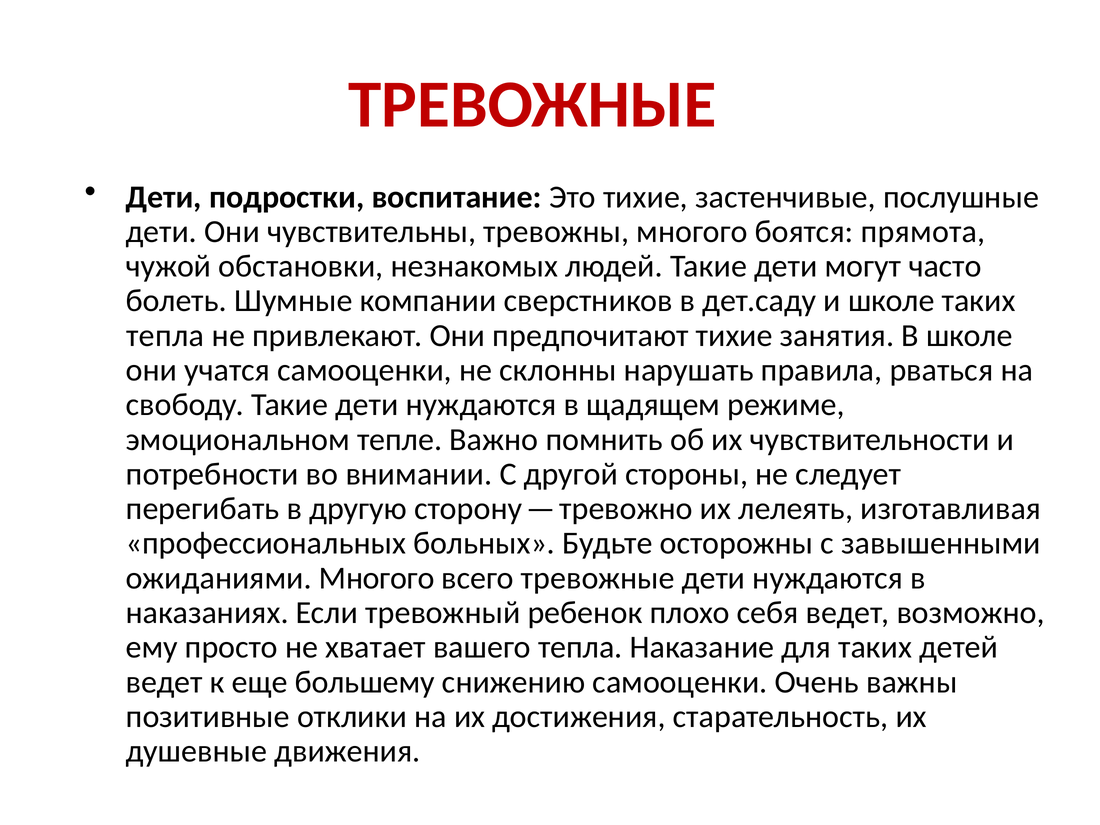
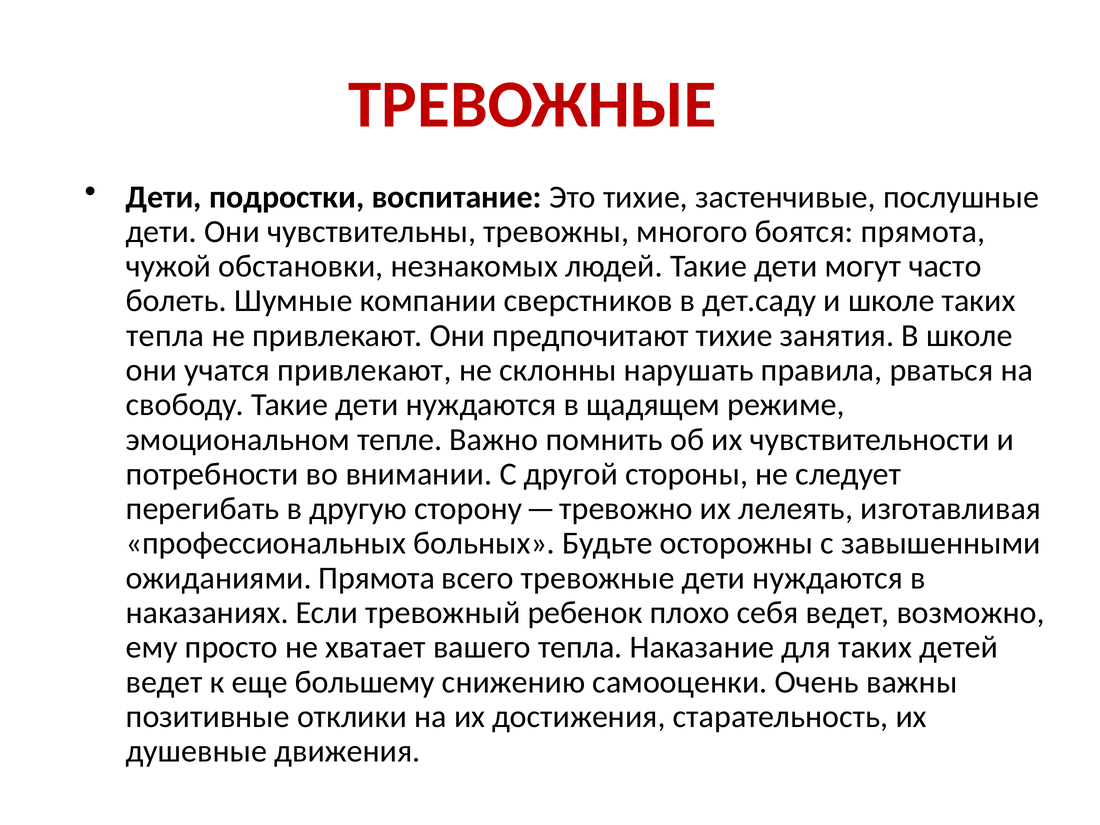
учатся самооценки: самооценки -> привлекают
ожиданиями Многого: Многого -> Прямота
